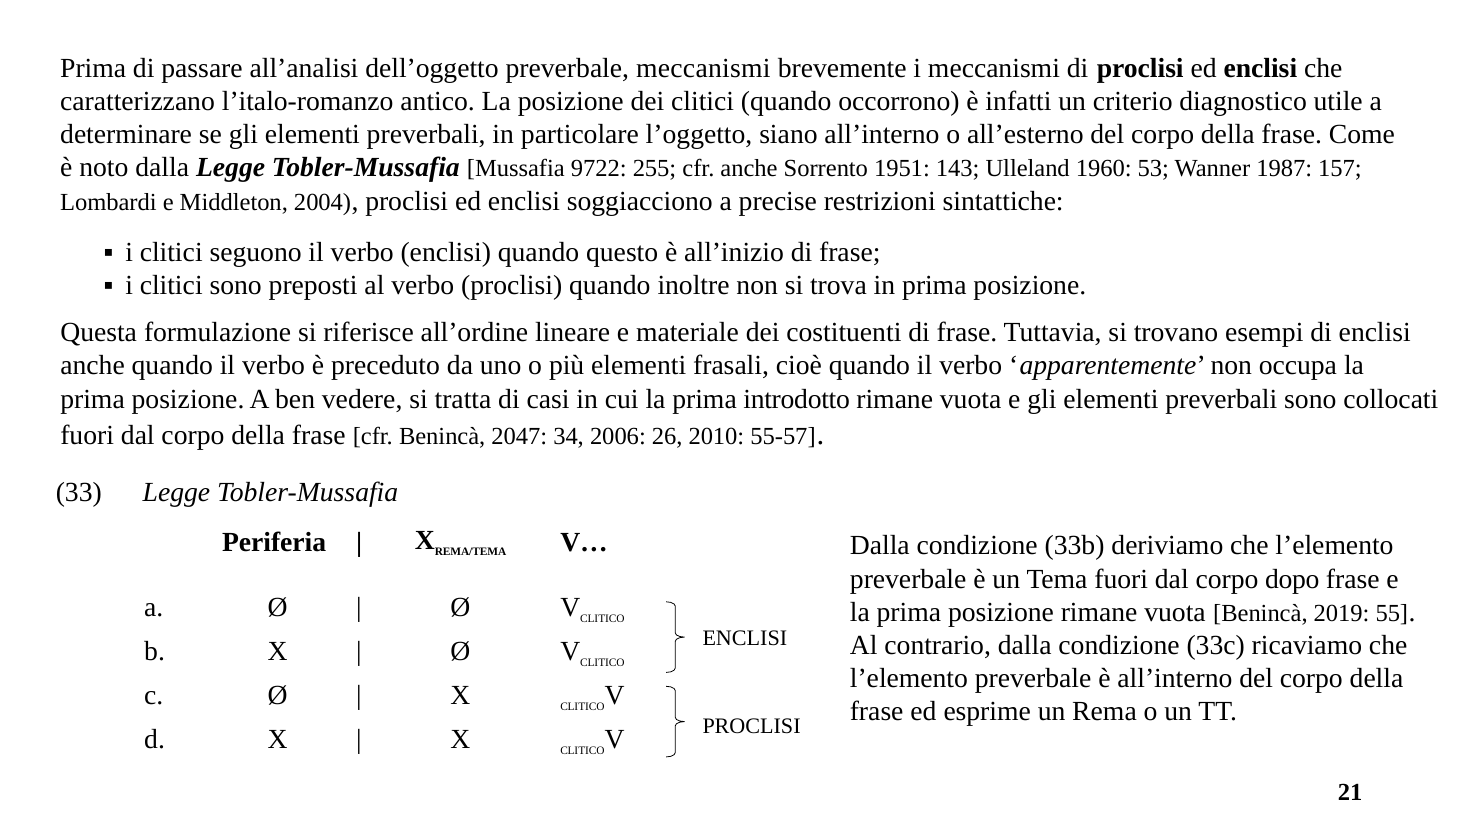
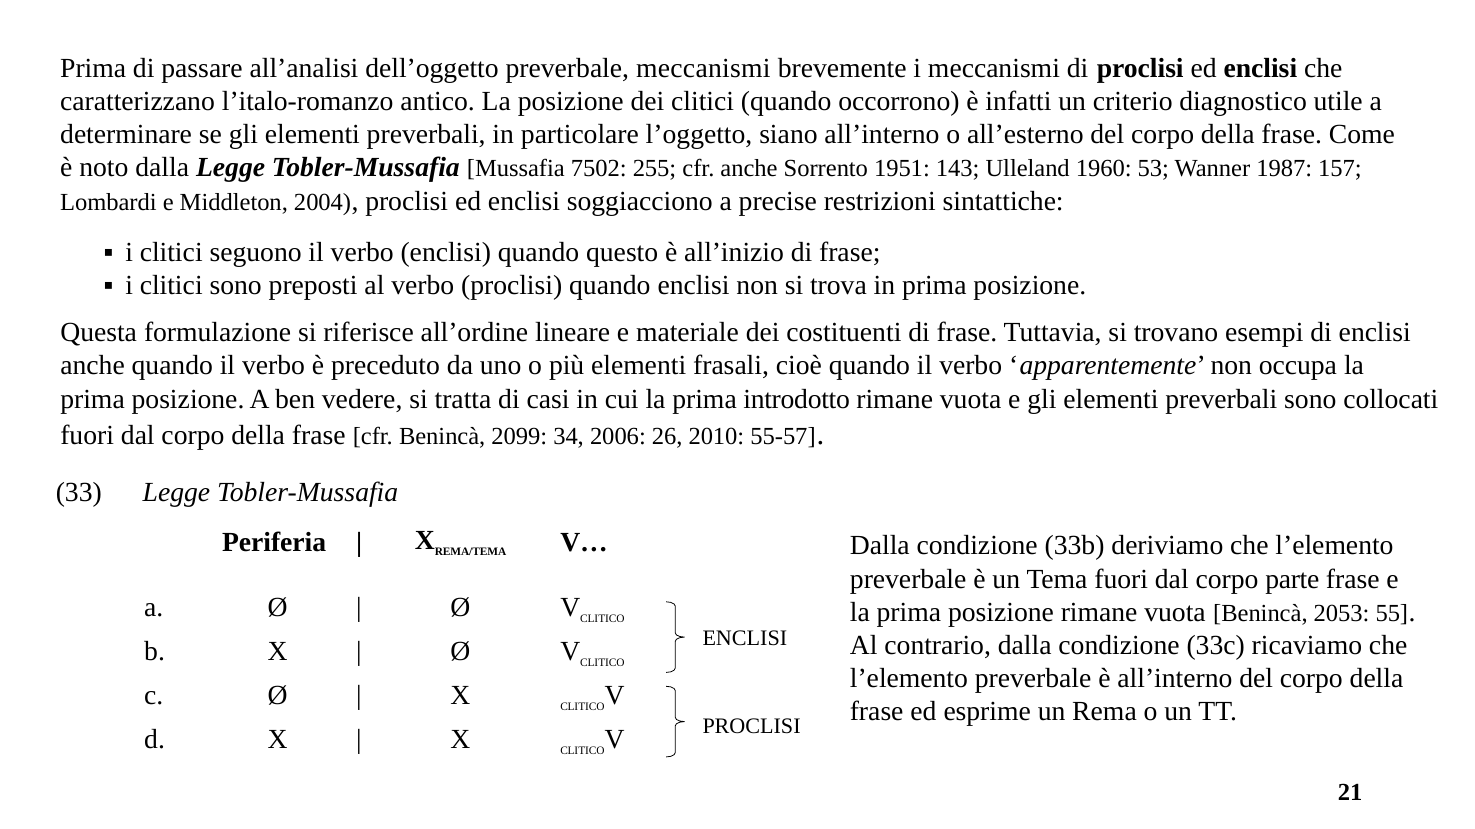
9722: 9722 -> 7502
quando inoltre: inoltre -> enclisi
2047: 2047 -> 2099
dopo: dopo -> parte
2019: 2019 -> 2053
